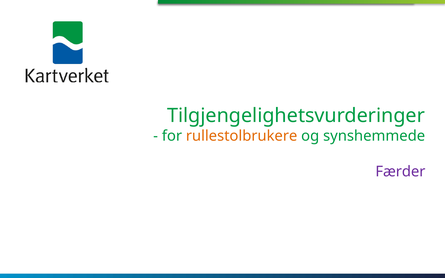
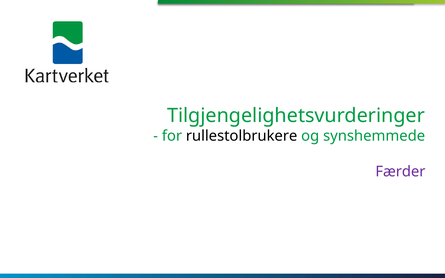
rullestolbrukere colour: orange -> black
